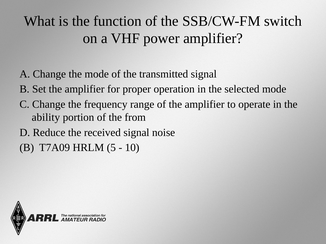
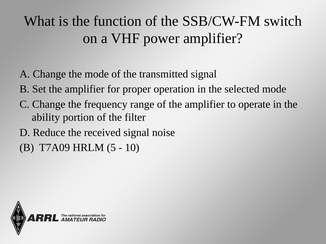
from: from -> filter
